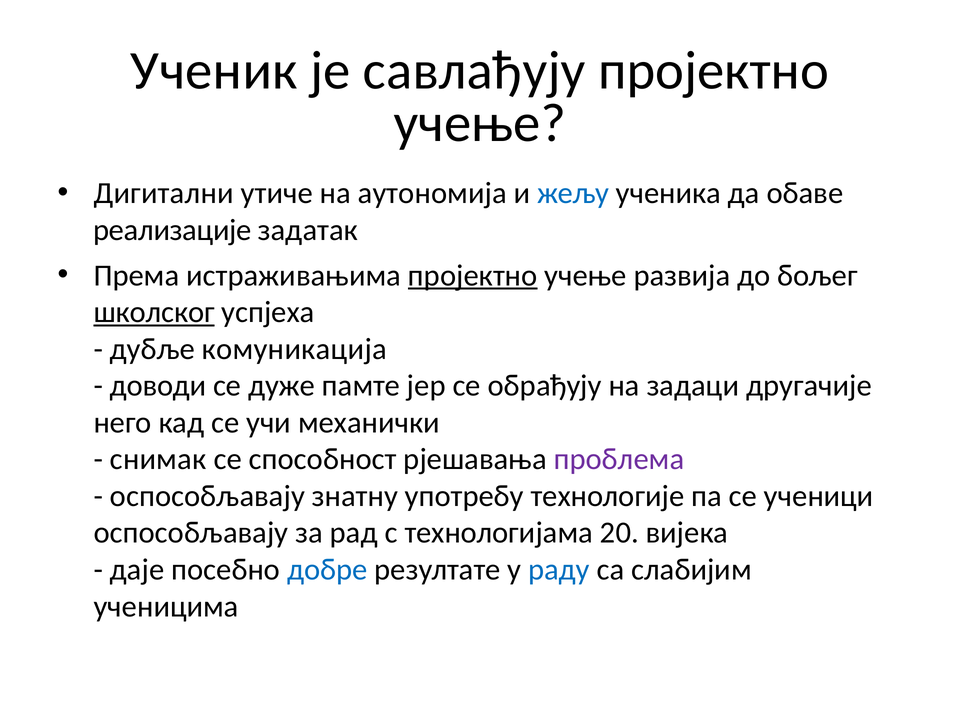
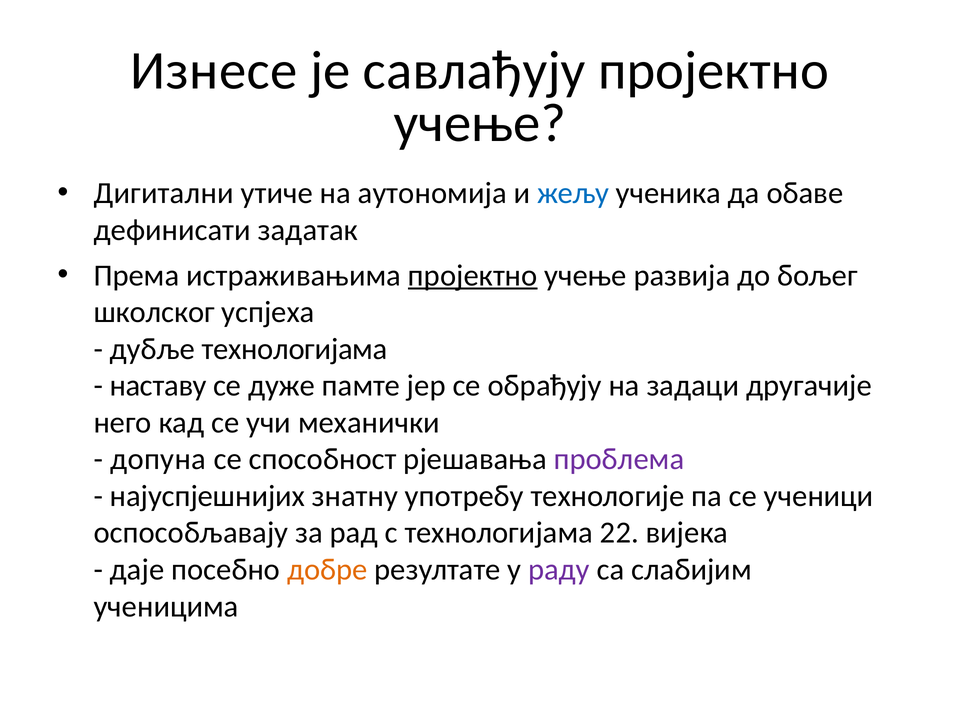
Ученик: Ученик -> Изнесе
реализације: реализације -> дефинисати
школског underline: present -> none
дубље комуникација: комуникација -> технологијама
доводи: доводи -> наставу
снимак: снимак -> допуна
оспособљавају at (207, 496): оспособљавају -> најуспјешнијих
20: 20 -> 22
добре colour: blue -> orange
раду colour: blue -> purple
